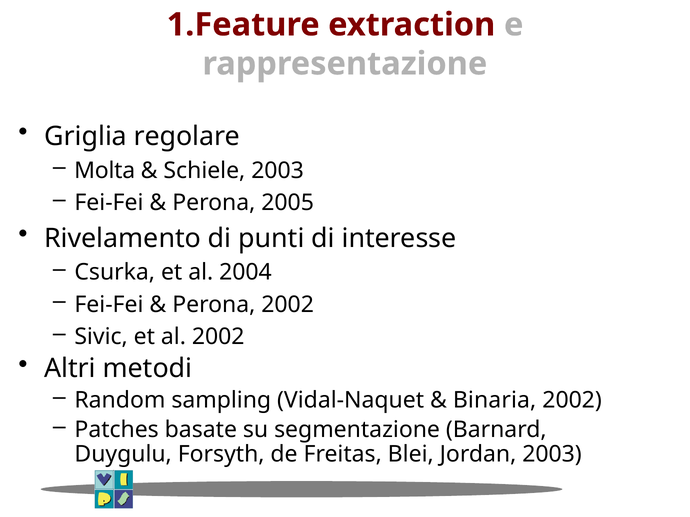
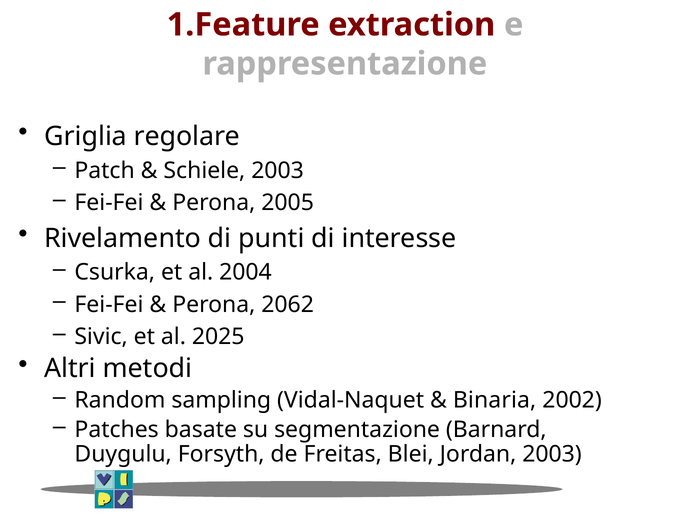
Molta: Molta -> Patch
Perona 2002: 2002 -> 2062
al 2002: 2002 -> 2025
